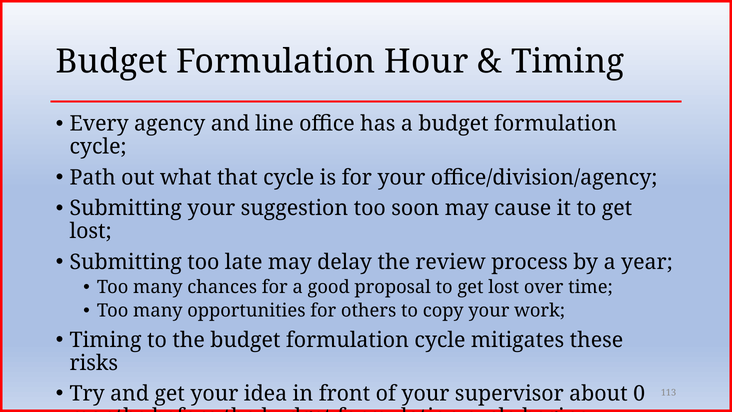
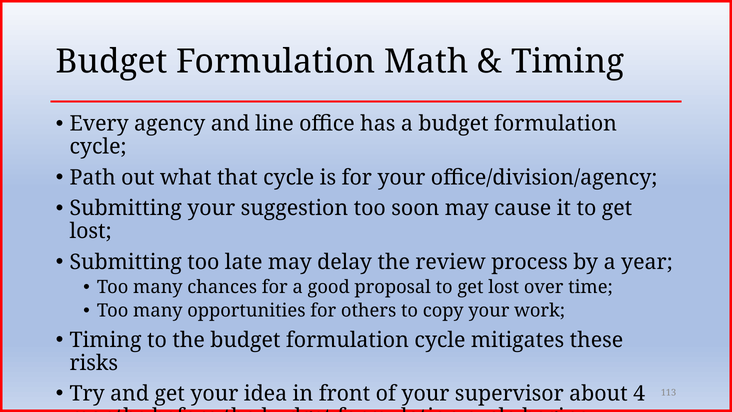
Hour: Hour -> Math
0: 0 -> 4
